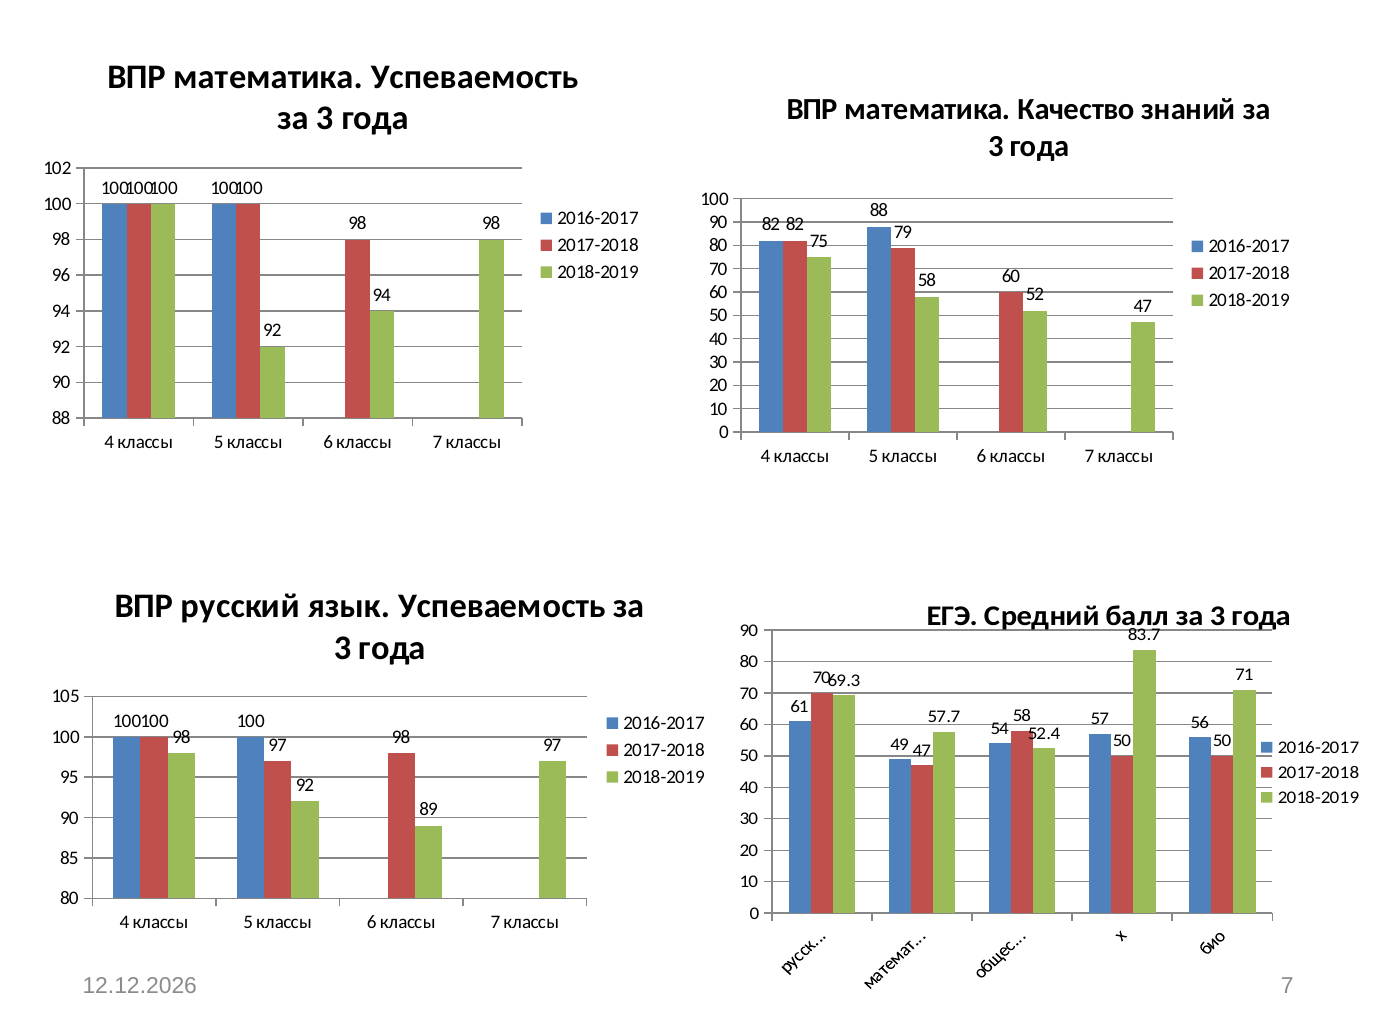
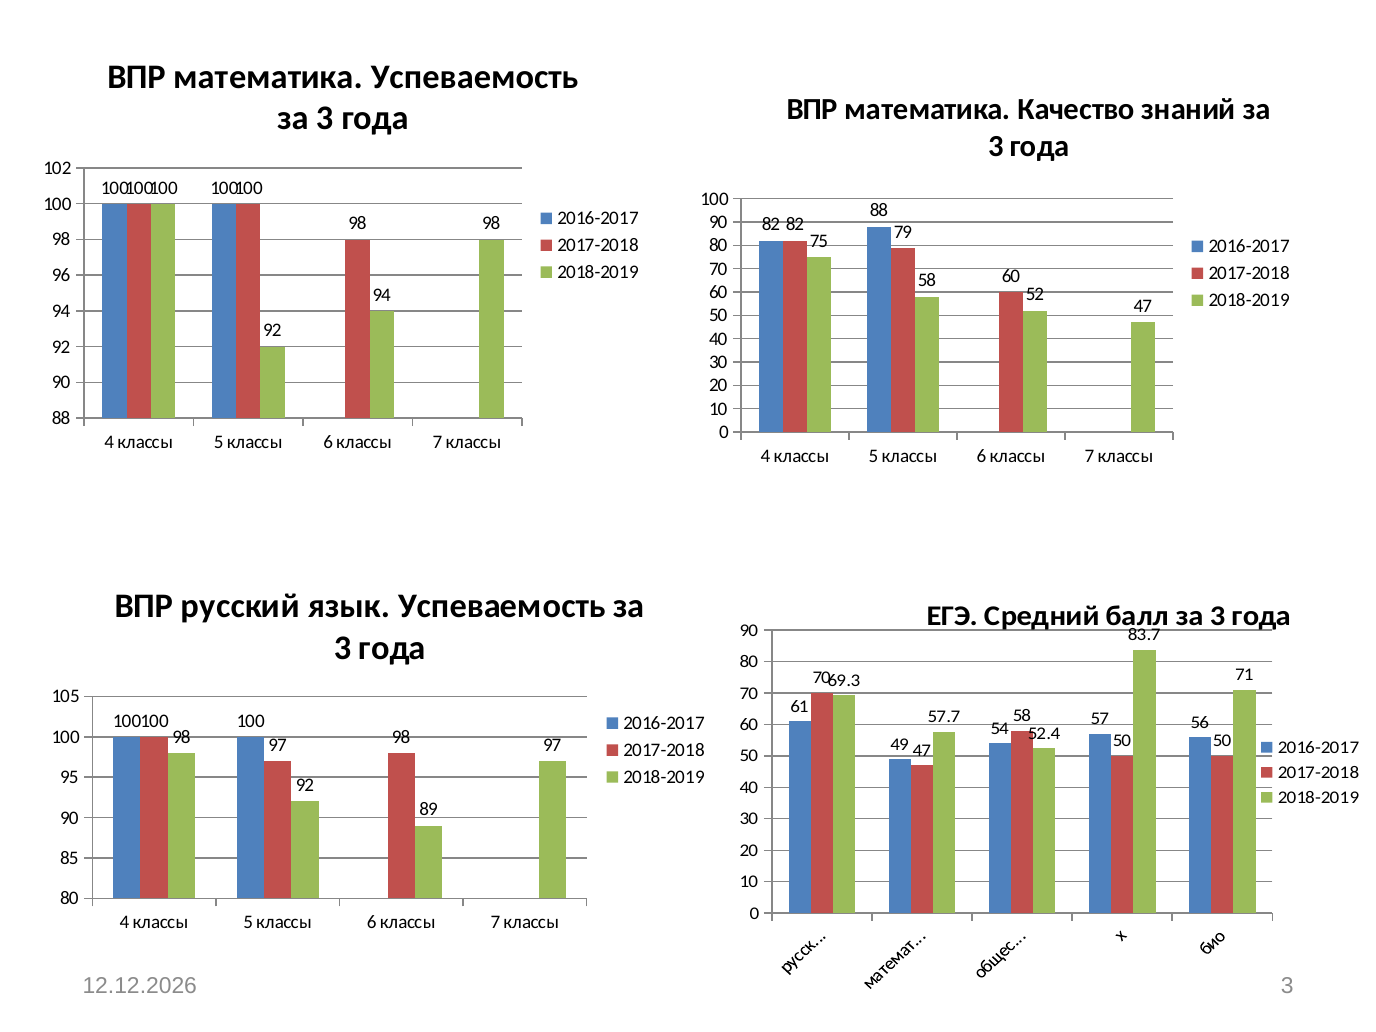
7 at (1287, 986): 7 -> 3
